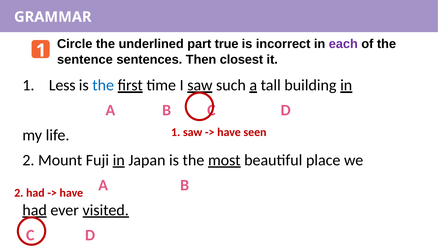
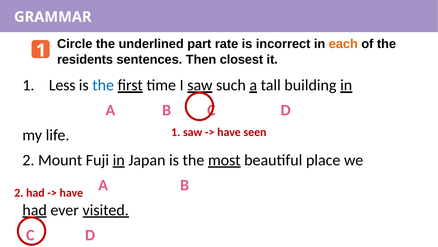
true: true -> rate
each colour: purple -> orange
sentence: sentence -> residents
